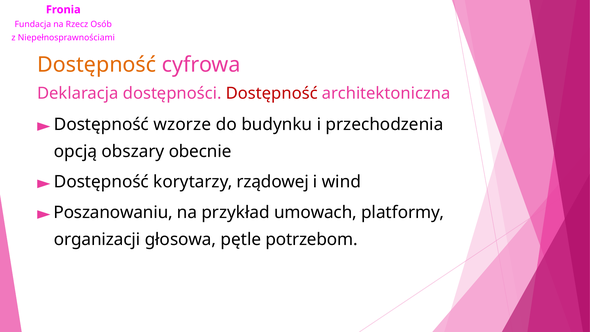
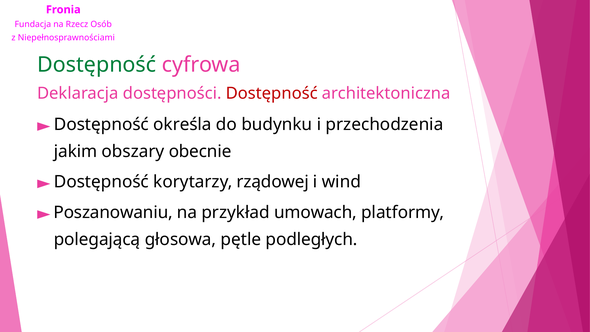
Dostępność at (97, 65) colour: orange -> green
wzorze: wzorze -> określa
opcją: opcją -> jakim
organizacji: organizacji -> polegającą
potrzebom: potrzebom -> podległych
